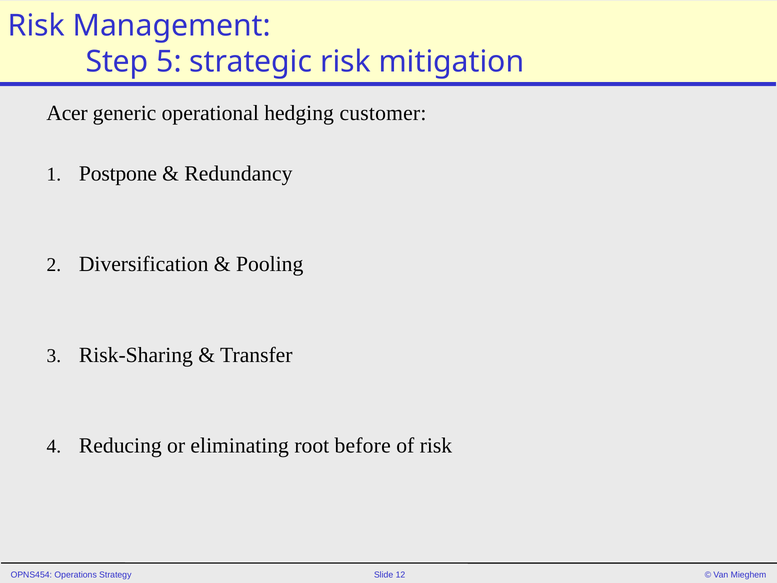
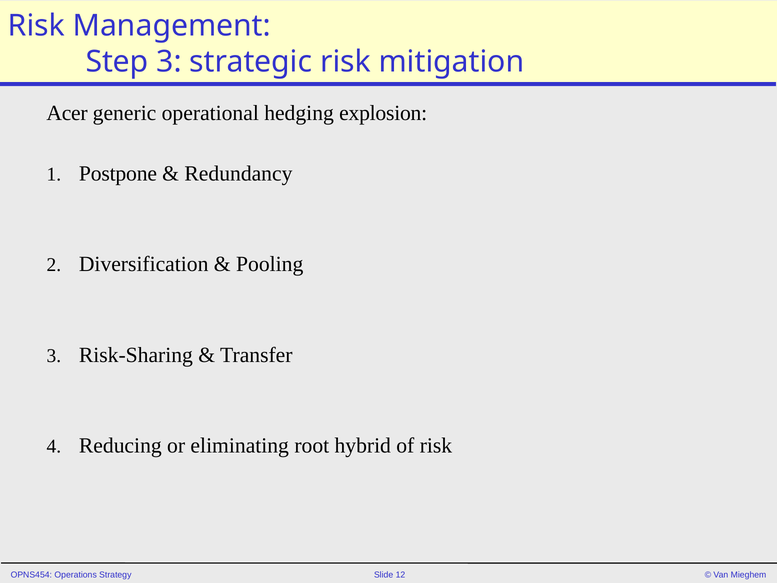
Step 5: 5 -> 3
customer: customer -> explosion
before: before -> hybrid
